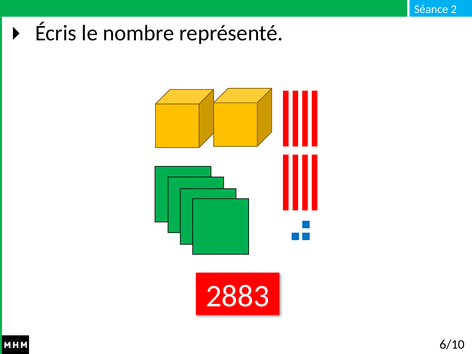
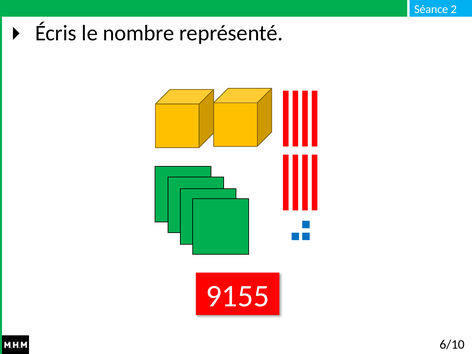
2883: 2883 -> 9155
